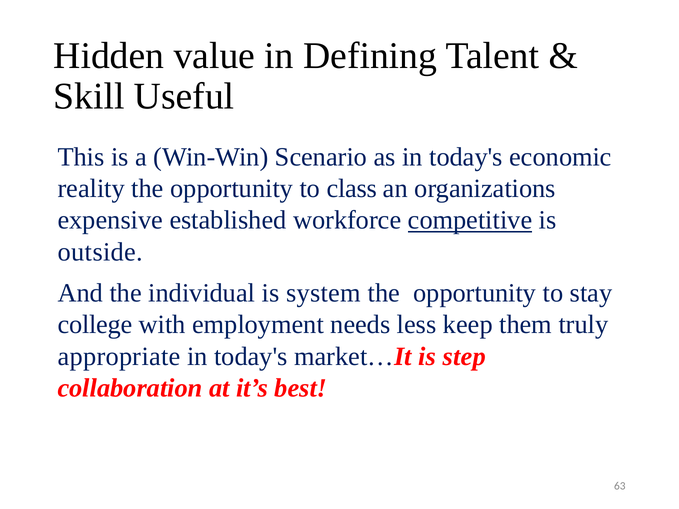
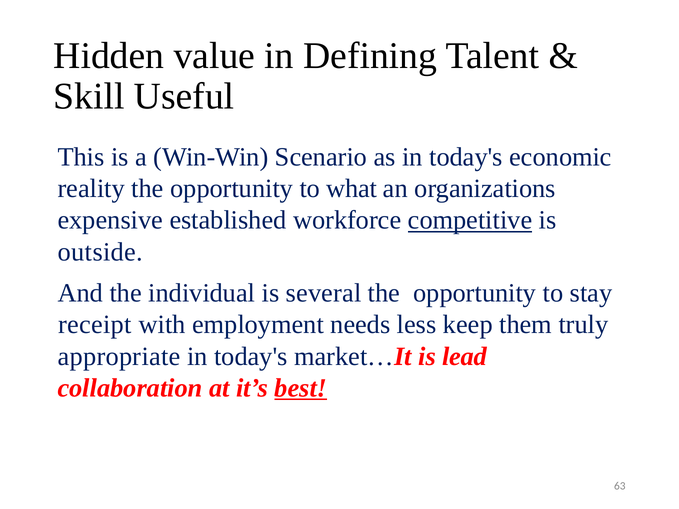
class: class -> what
system: system -> several
college: college -> receipt
step: step -> lead
best underline: none -> present
